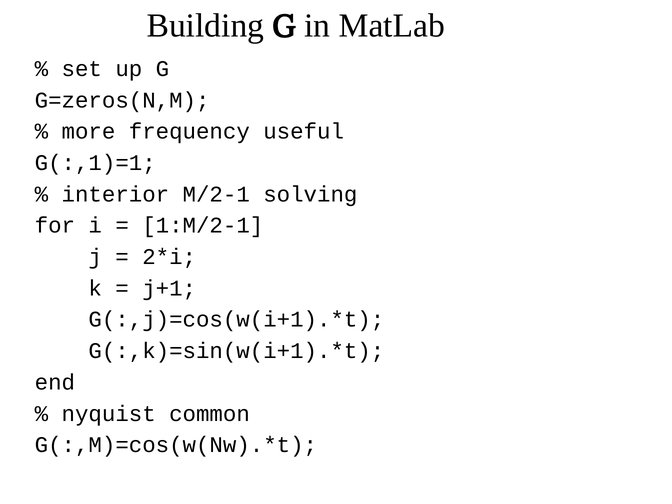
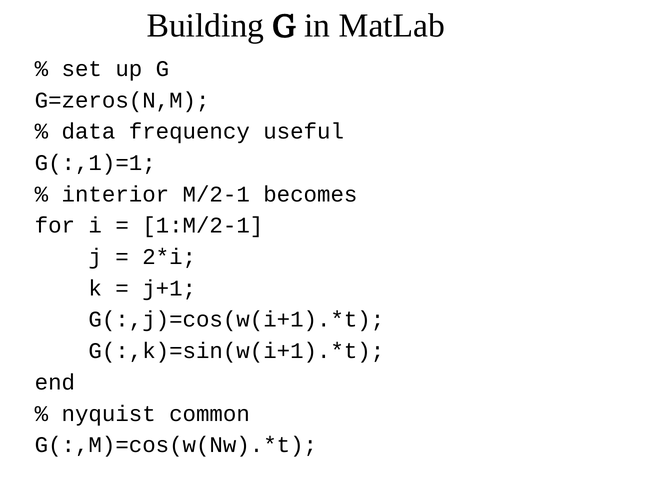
more: more -> data
solving: solving -> becomes
